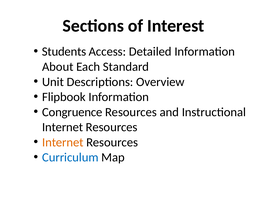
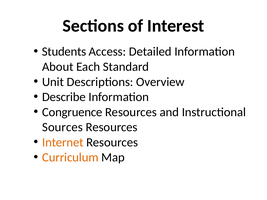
Flipbook: Flipbook -> Describe
Internet at (63, 127): Internet -> Sources
Curriculum colour: blue -> orange
